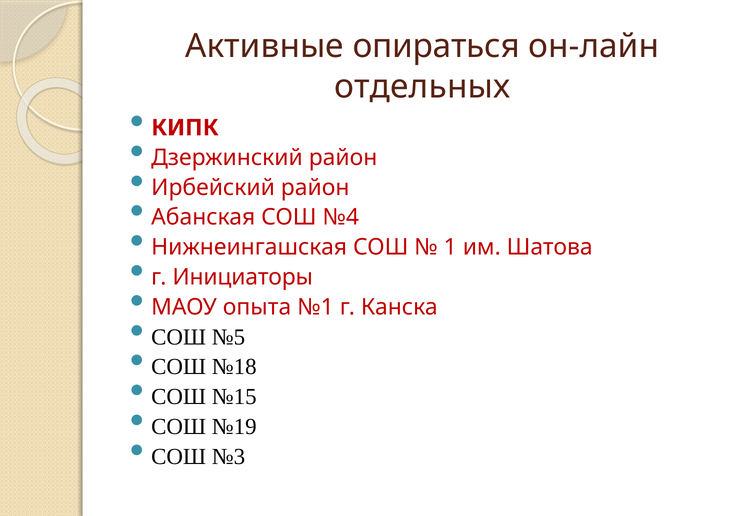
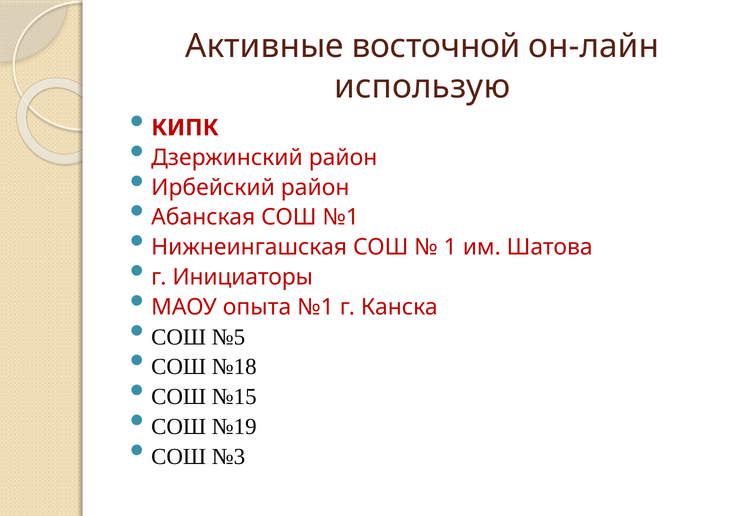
опираться: опираться -> восточной
отдельных: отдельных -> использую
СОШ №4: №4 -> №1
